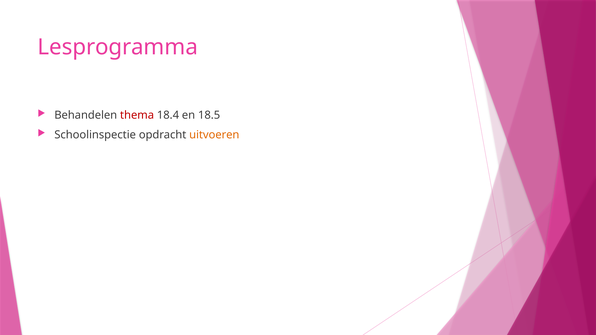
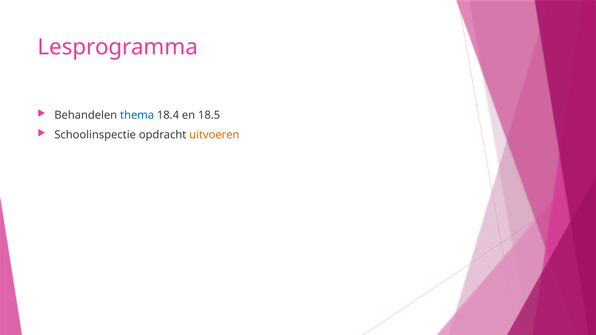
thema colour: red -> blue
